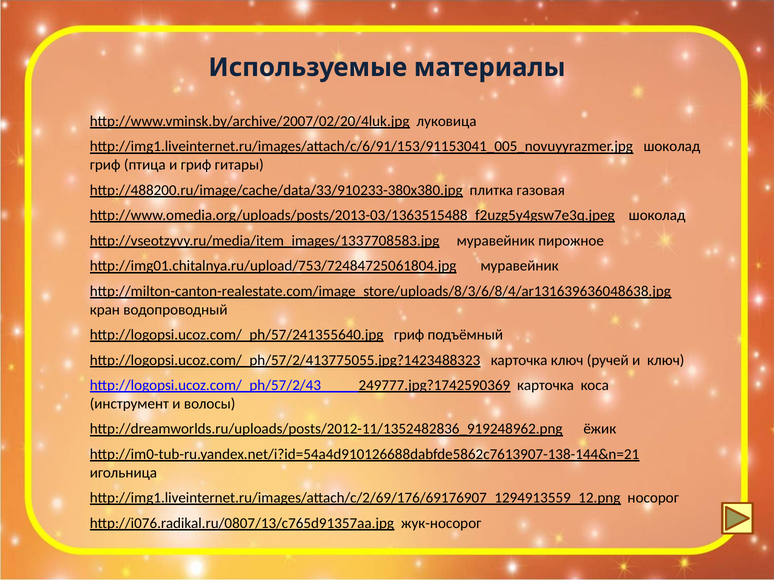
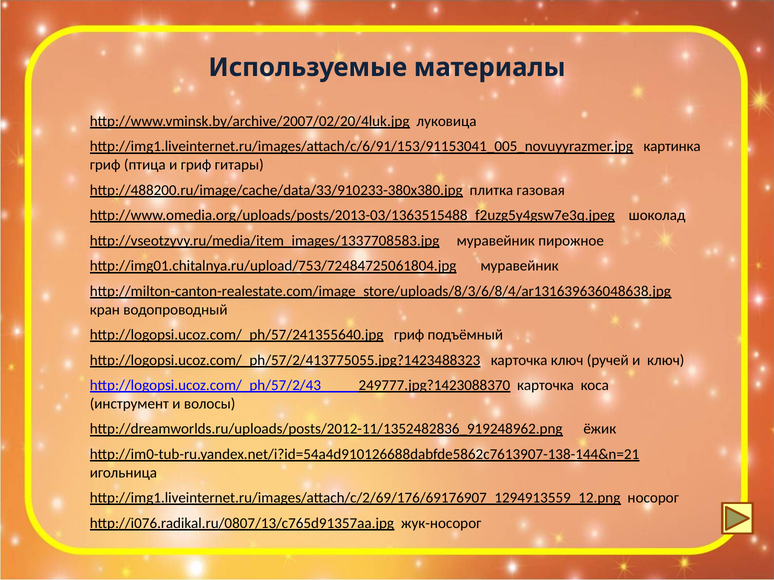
http://img1.liveinternet.ru/images/attach/c/6/91/153/91153041_005_novuyyrazmer.jpg шоколад: шоколад -> картинка
249777.jpg?1742590369: 249777.jpg?1742590369 -> 249777.jpg?1423088370
